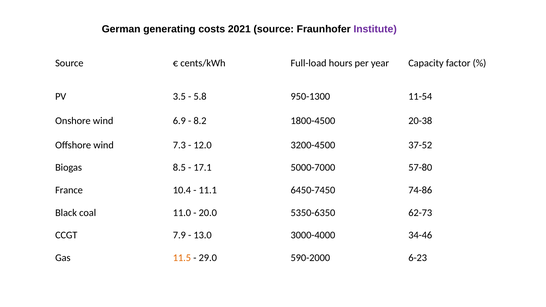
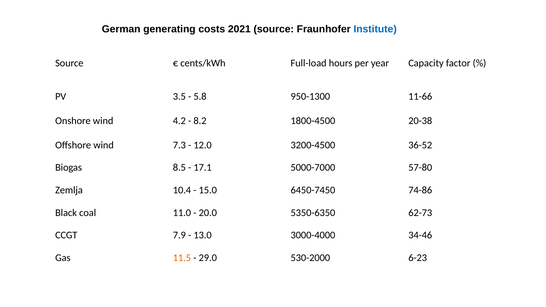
Institute colour: purple -> blue
11-54: 11-54 -> 11-66
6.9: 6.9 -> 4.2
37-52: 37-52 -> 36-52
France: France -> Zemlja
11.1: 11.1 -> 15.0
590-2000: 590-2000 -> 530-2000
